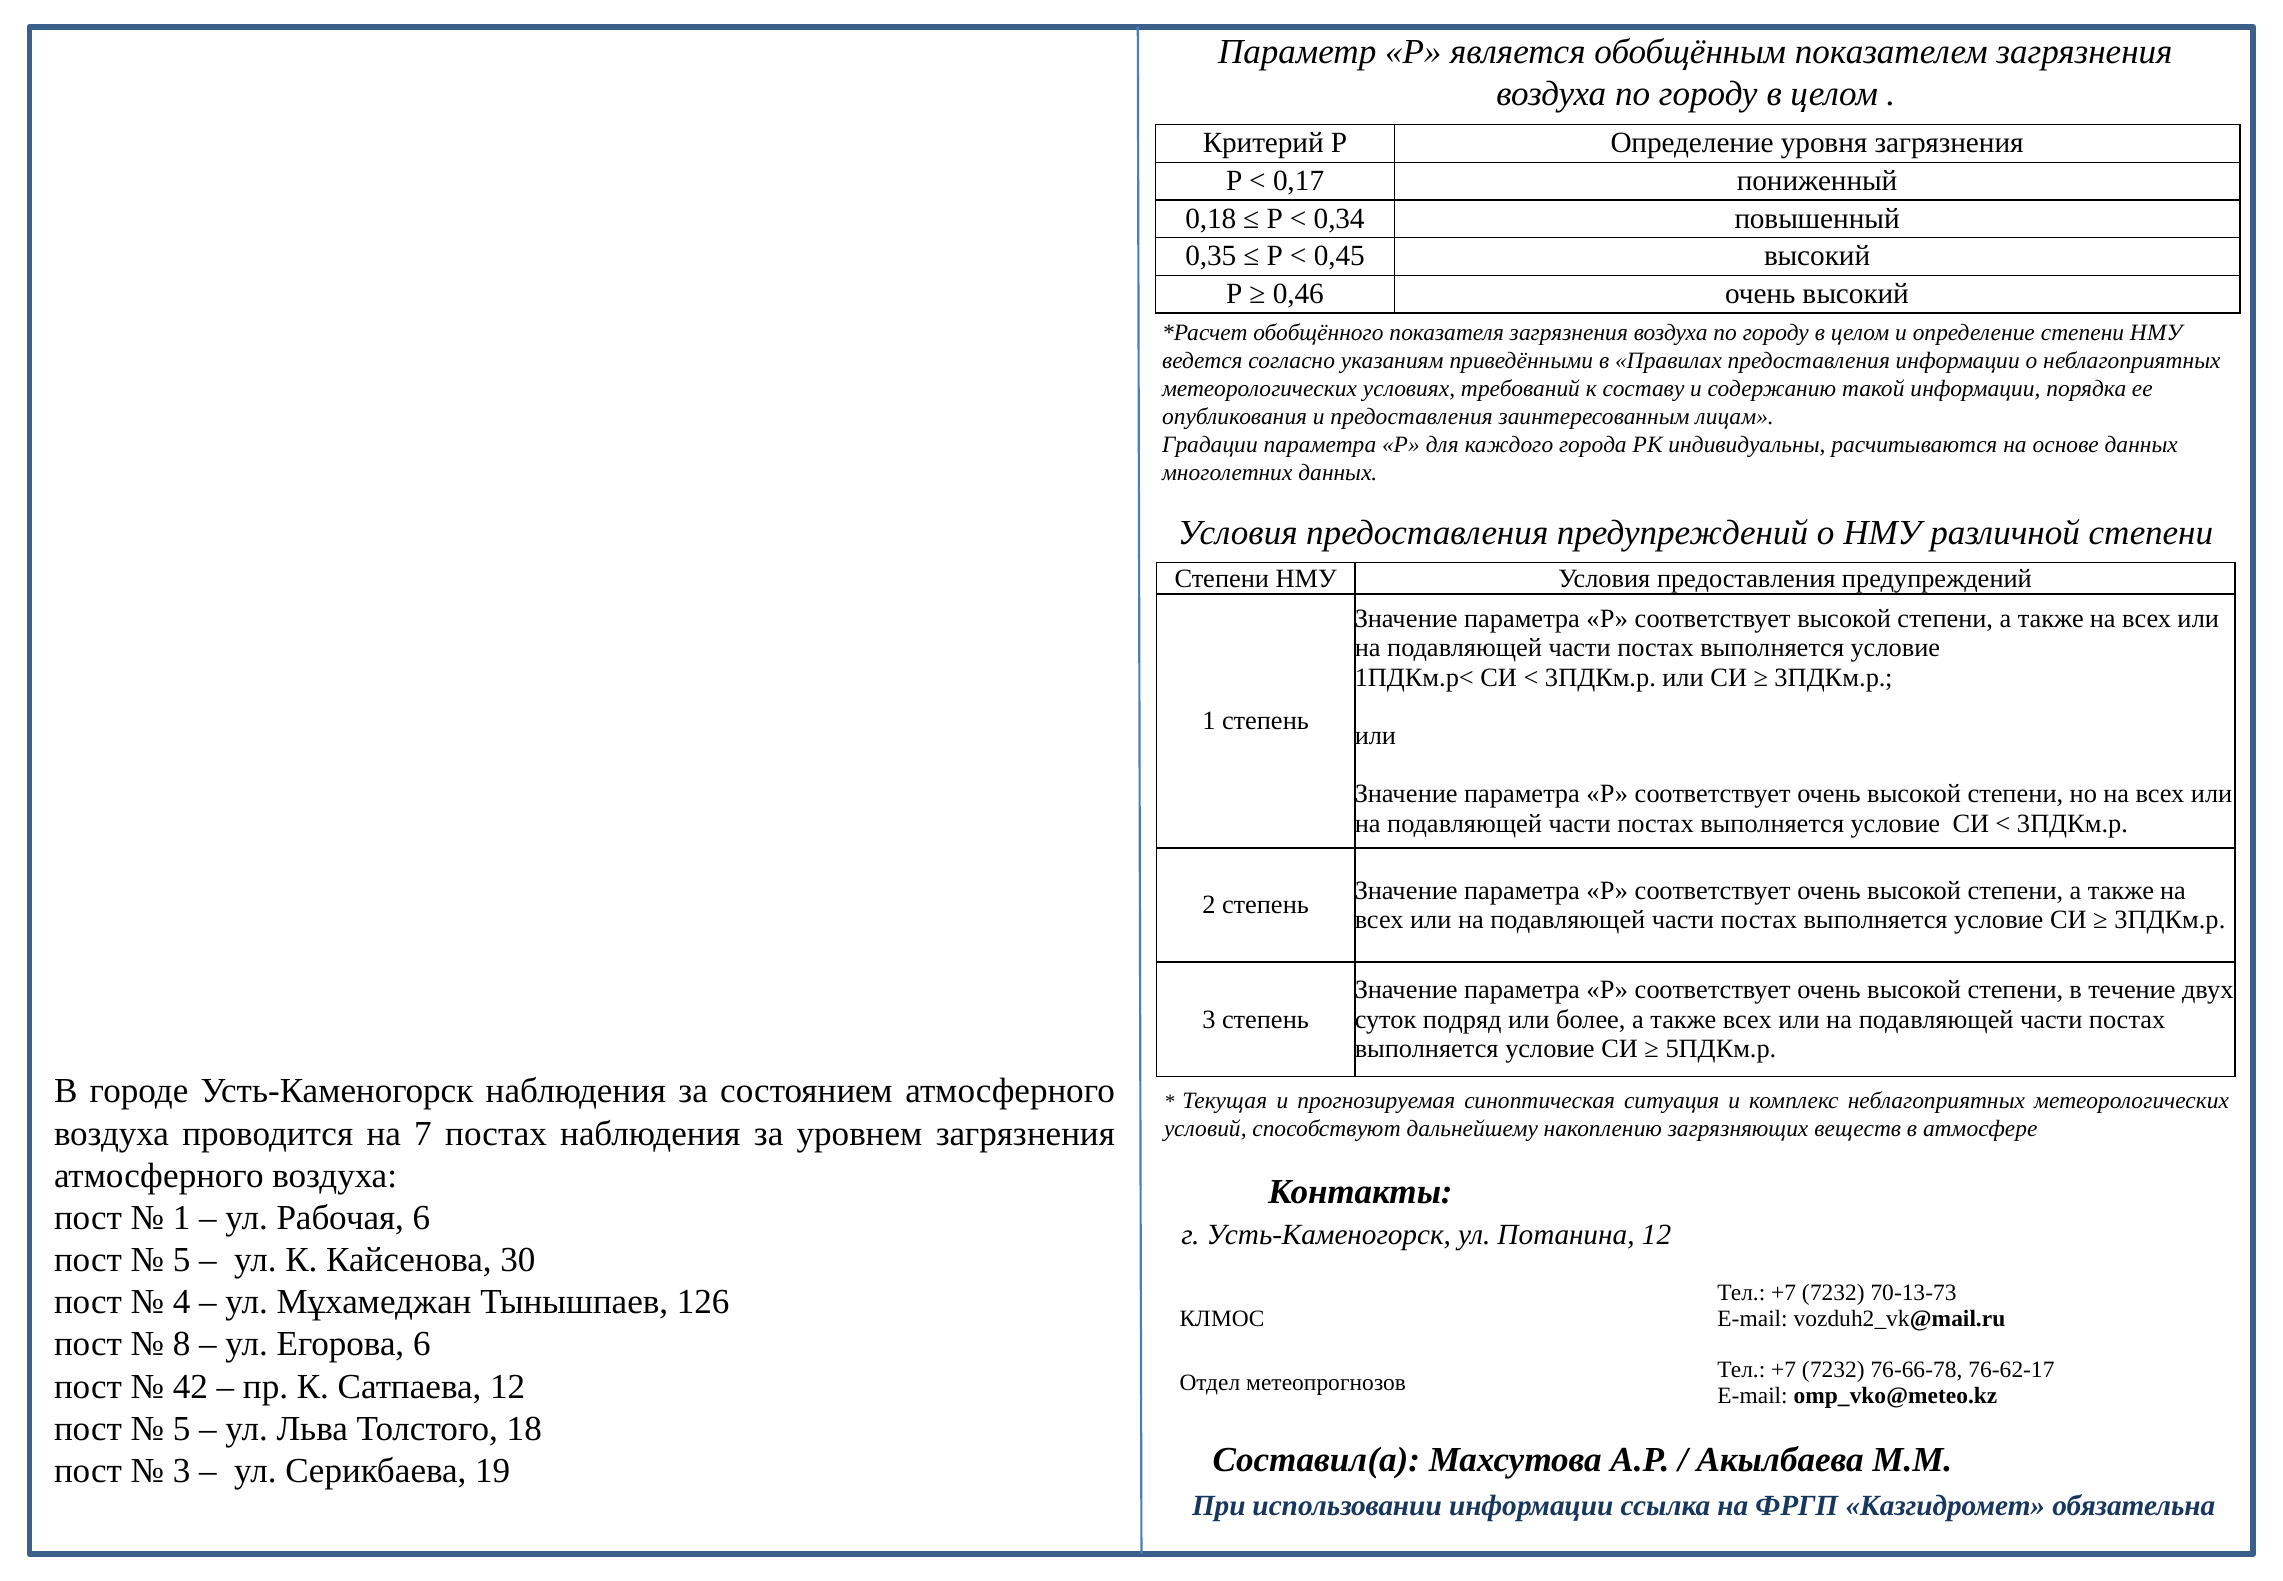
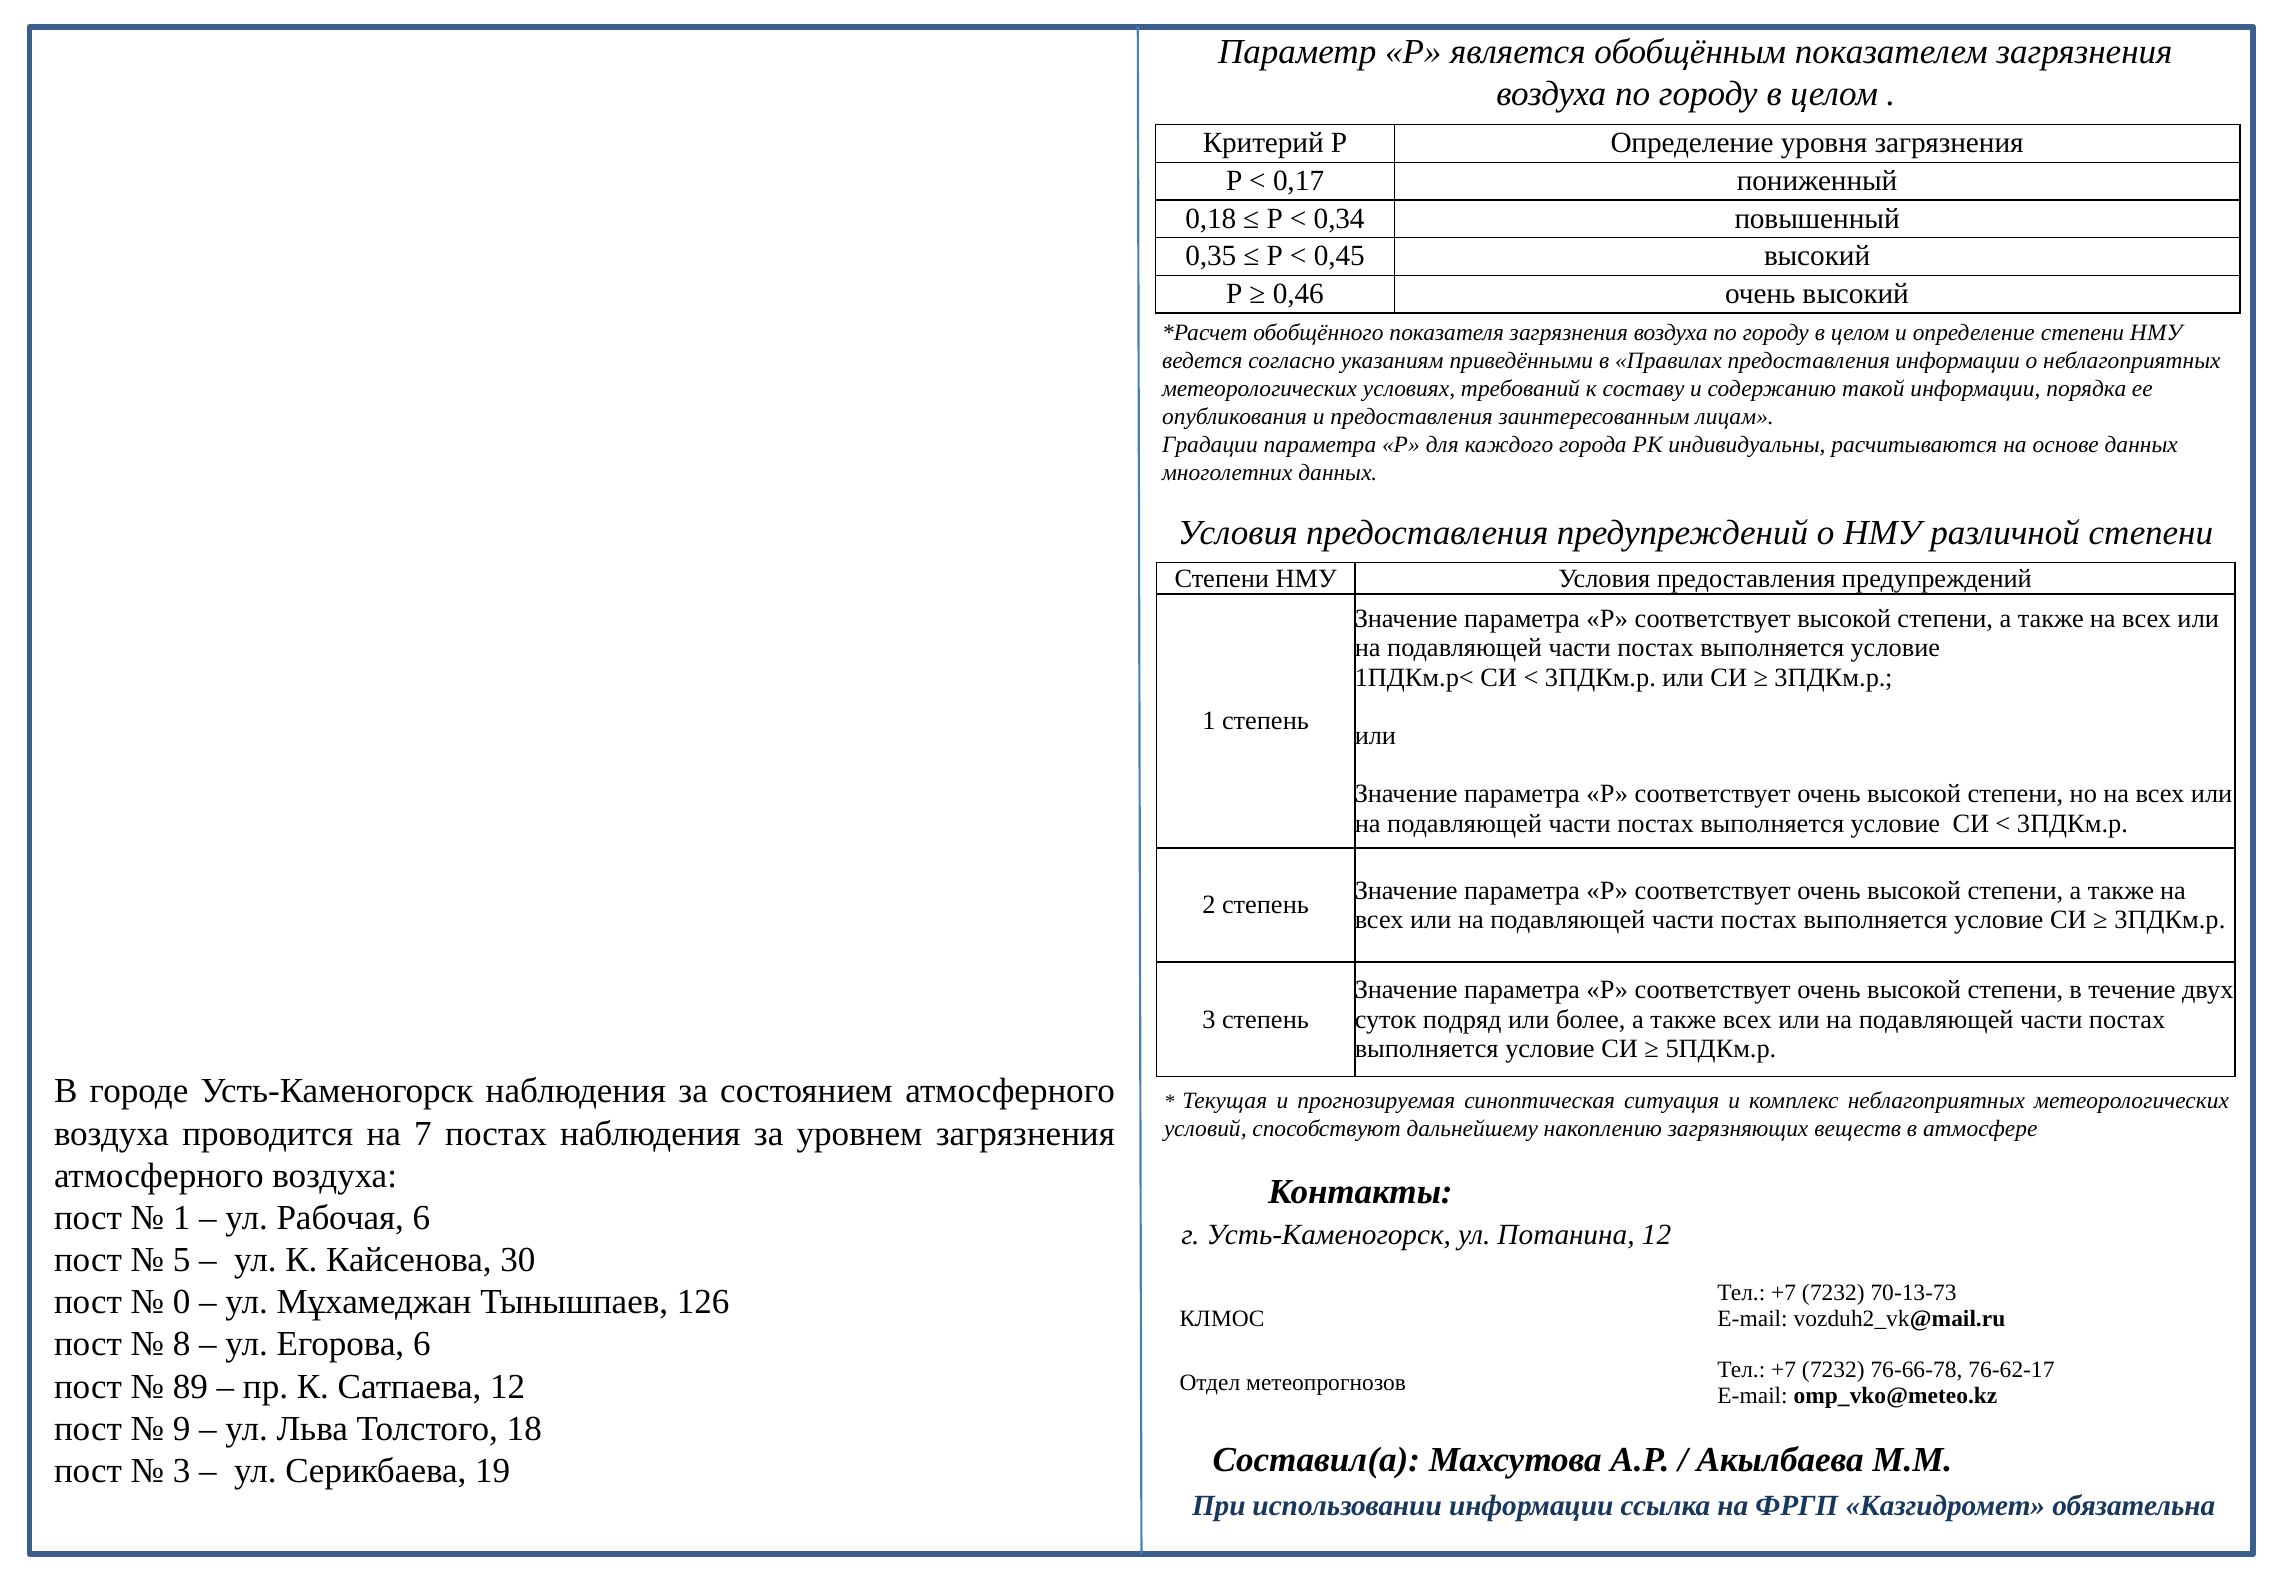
4: 4 -> 0
42: 42 -> 89
5 at (182, 1428): 5 -> 9
